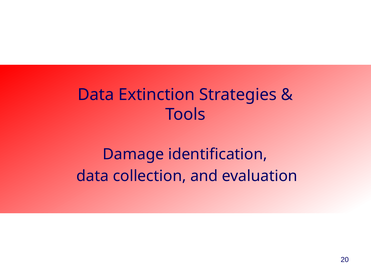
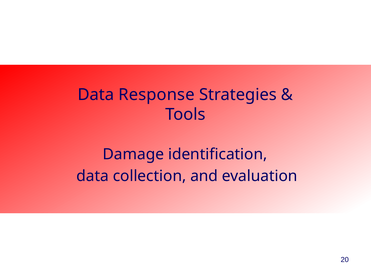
Extinction: Extinction -> Response
